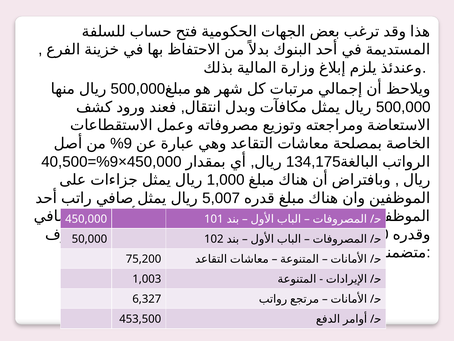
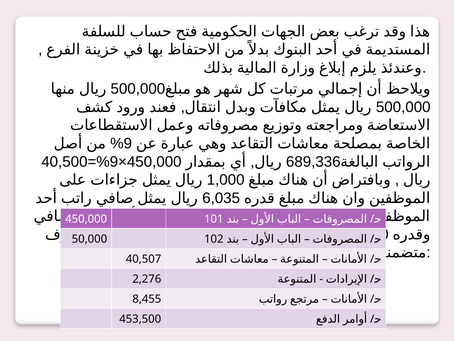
134,175: 134,175 -> 689,336
5,007: 5,007 -> 6,035
75,200: 75,200 -> 40,507
1,003: 1,003 -> 2,276
6,327: 6,327 -> 8,455
